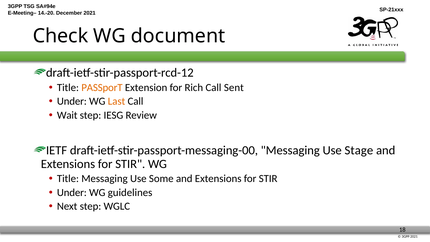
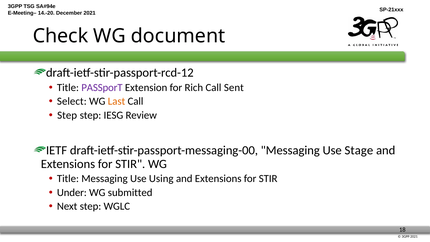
PASSporT colour: orange -> purple
Under at (72, 101): Under -> Select
Wait at (67, 115): Wait -> Step
Some: Some -> Using
guidelines: guidelines -> submitted
